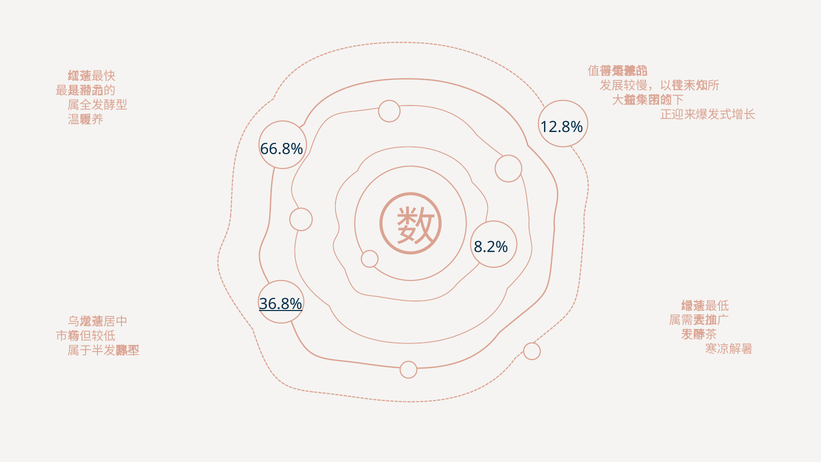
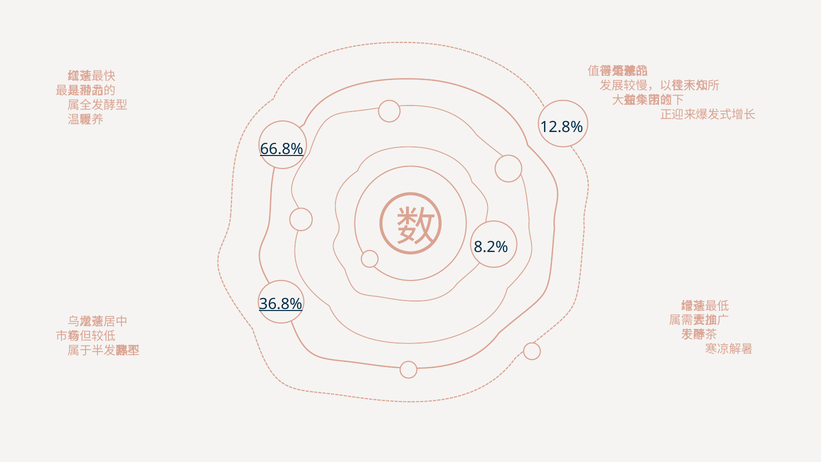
66.8% underline: none -> present
